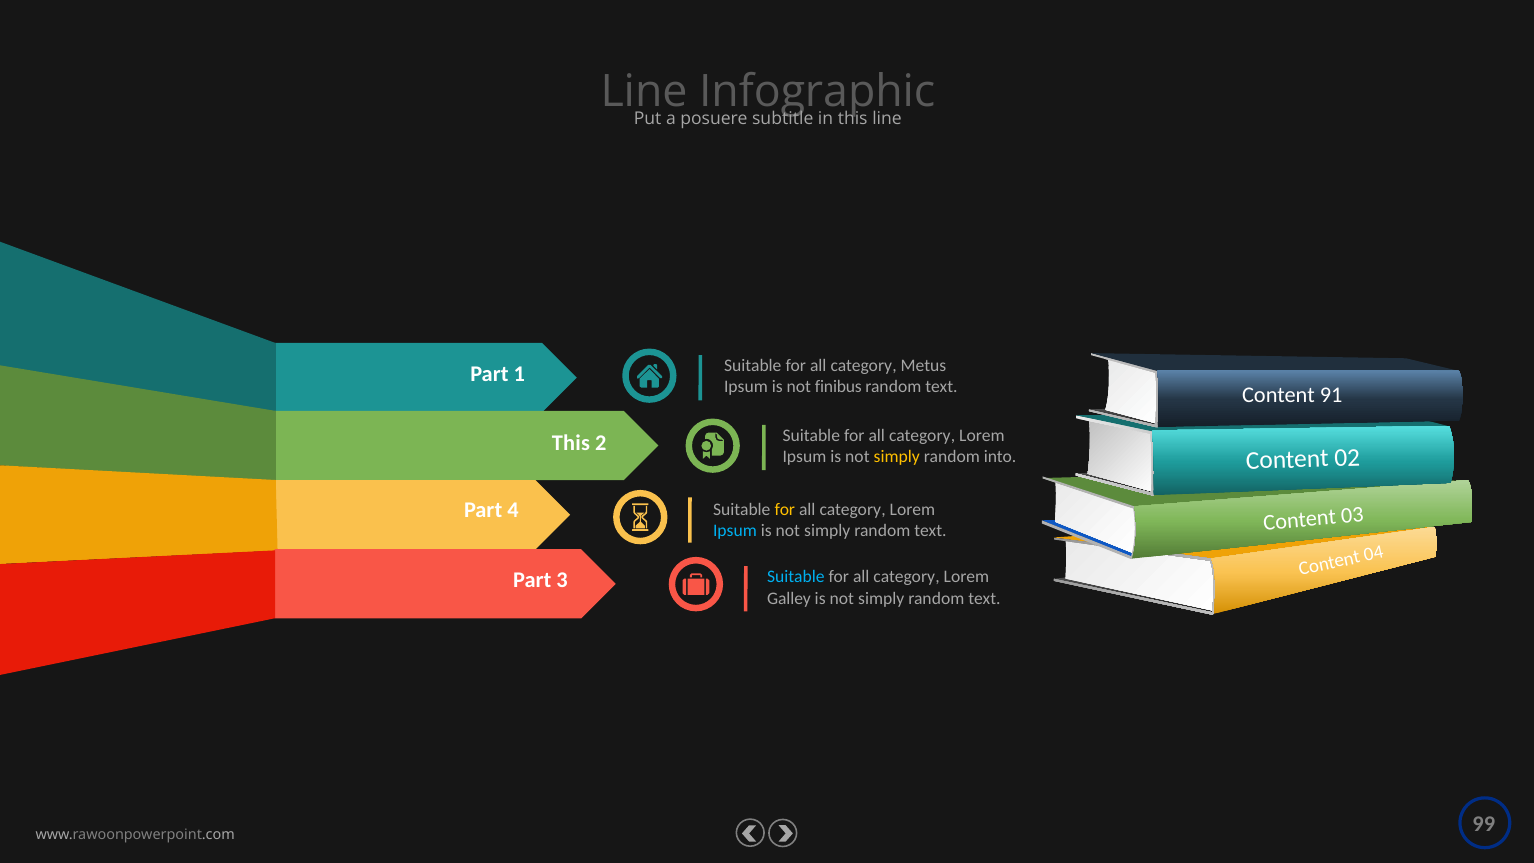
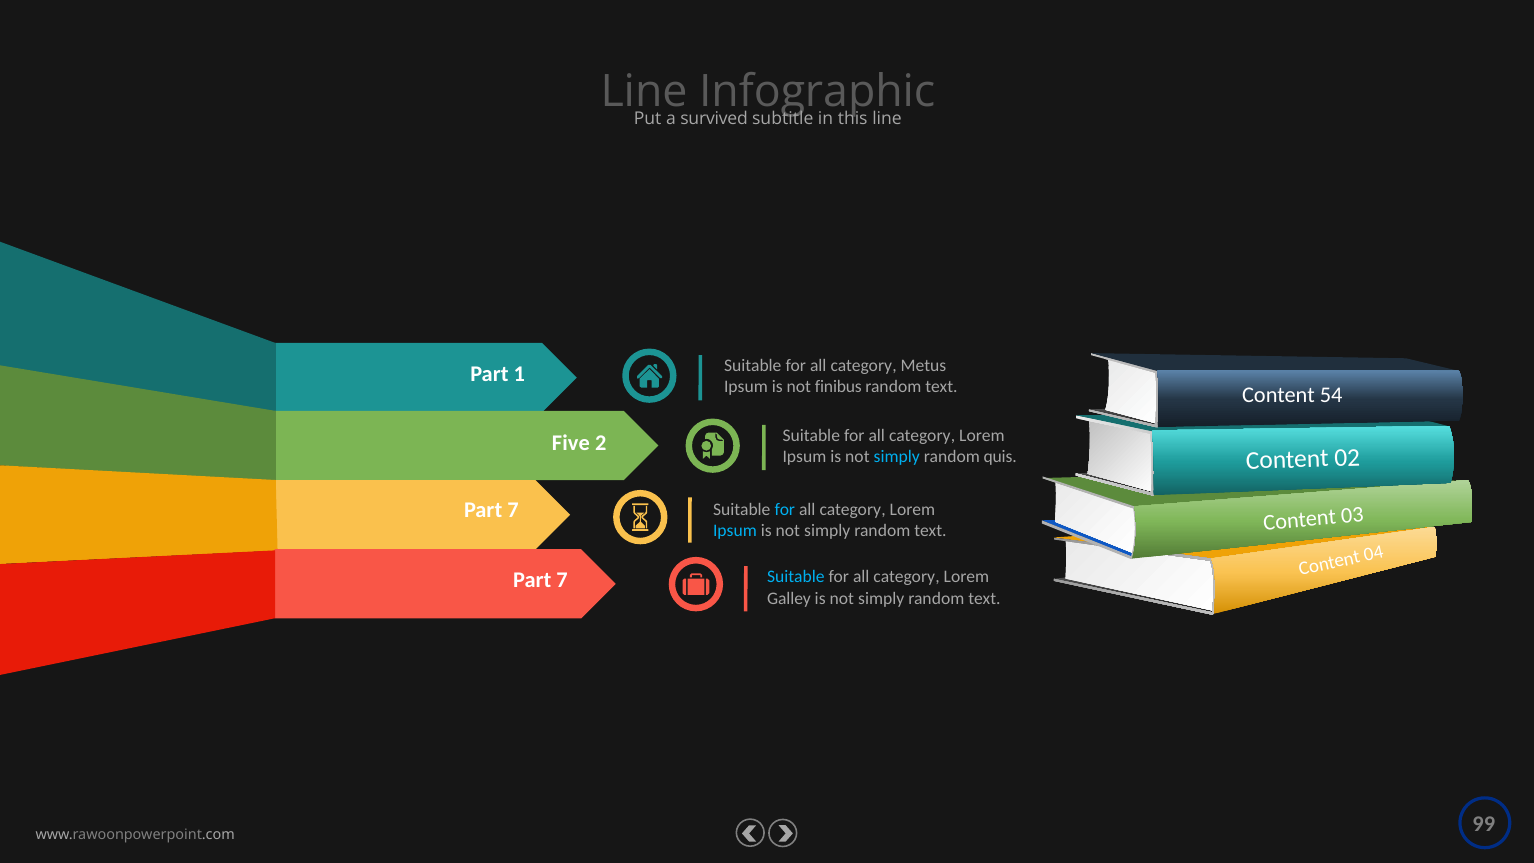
posuere: posuere -> survived
91: 91 -> 54
This at (571, 443): This -> Five
simply at (897, 457) colour: yellow -> light blue
into: into -> quis
4 at (513, 510): 4 -> 7
for at (785, 510) colour: yellow -> light blue
3 at (562, 580): 3 -> 7
